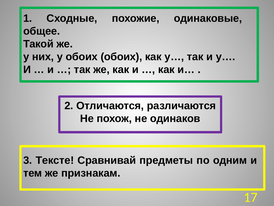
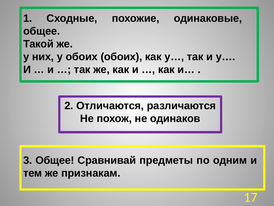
3 Тексте: Тексте -> Общее
